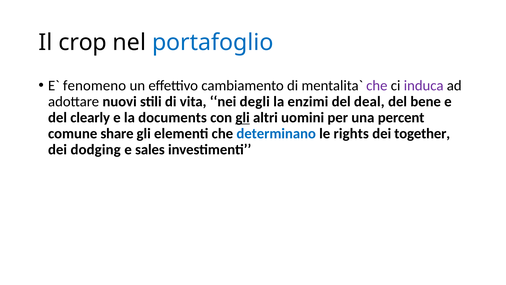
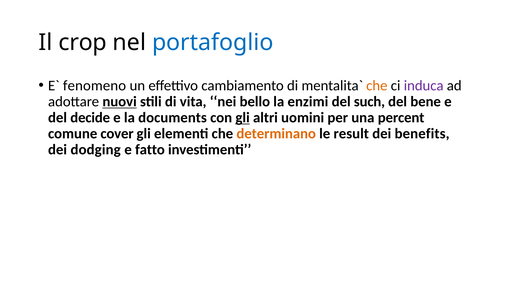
che at (377, 86) colour: purple -> orange
nuovi underline: none -> present
degli: degli -> bello
deal: deal -> such
clearly: clearly -> decide
share: share -> cover
determinano colour: blue -> orange
rights: rights -> result
together: together -> benefits
sales: sales -> fatto
